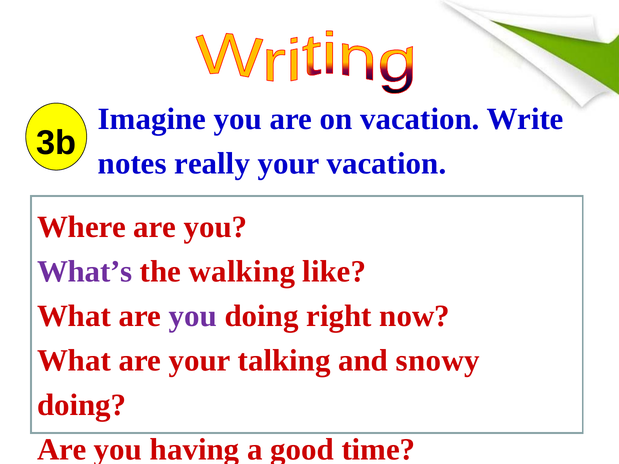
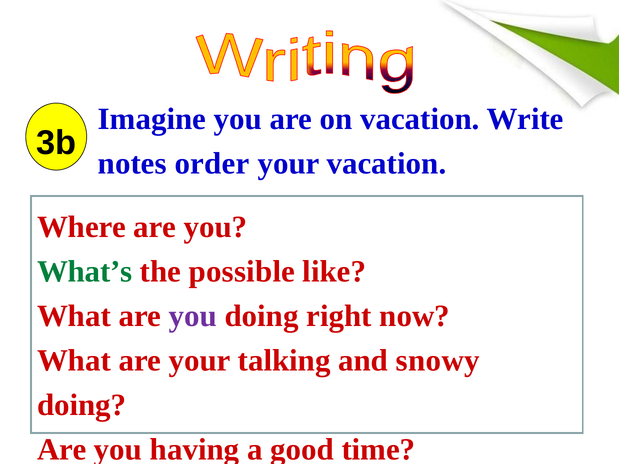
really: really -> order
What’s colour: purple -> green
walking: walking -> possible
